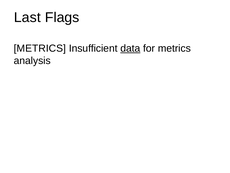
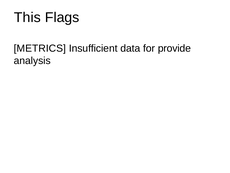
Last: Last -> This
data underline: present -> none
for metrics: metrics -> provide
